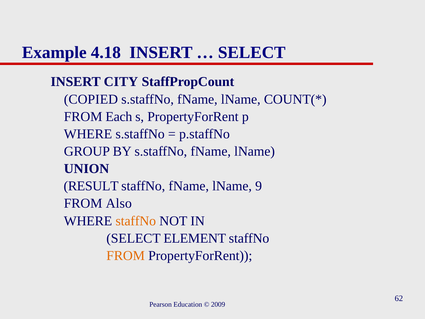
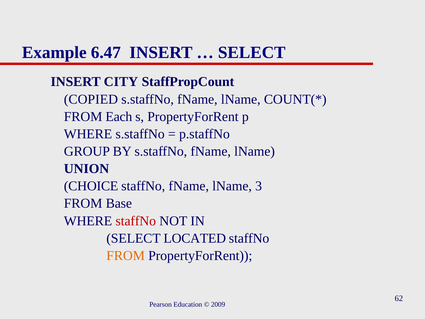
4.18: 4.18 -> 6.47
RESULT: RESULT -> CHOICE
9: 9 -> 3
Also: Also -> Base
staffNo at (136, 221) colour: orange -> red
ELEMENT: ELEMENT -> LOCATED
